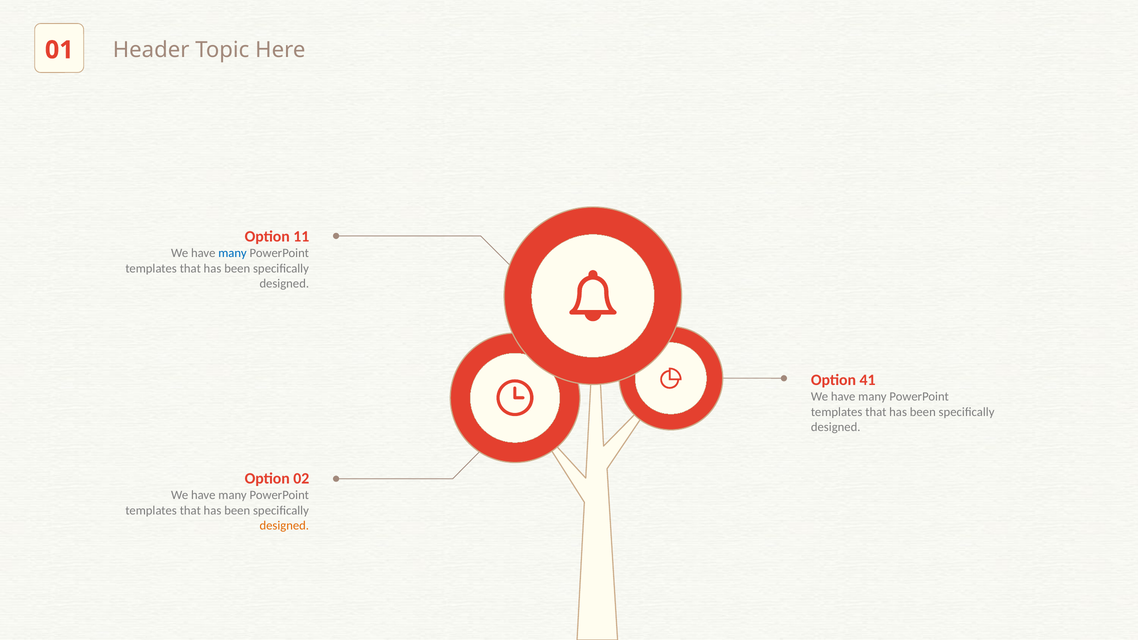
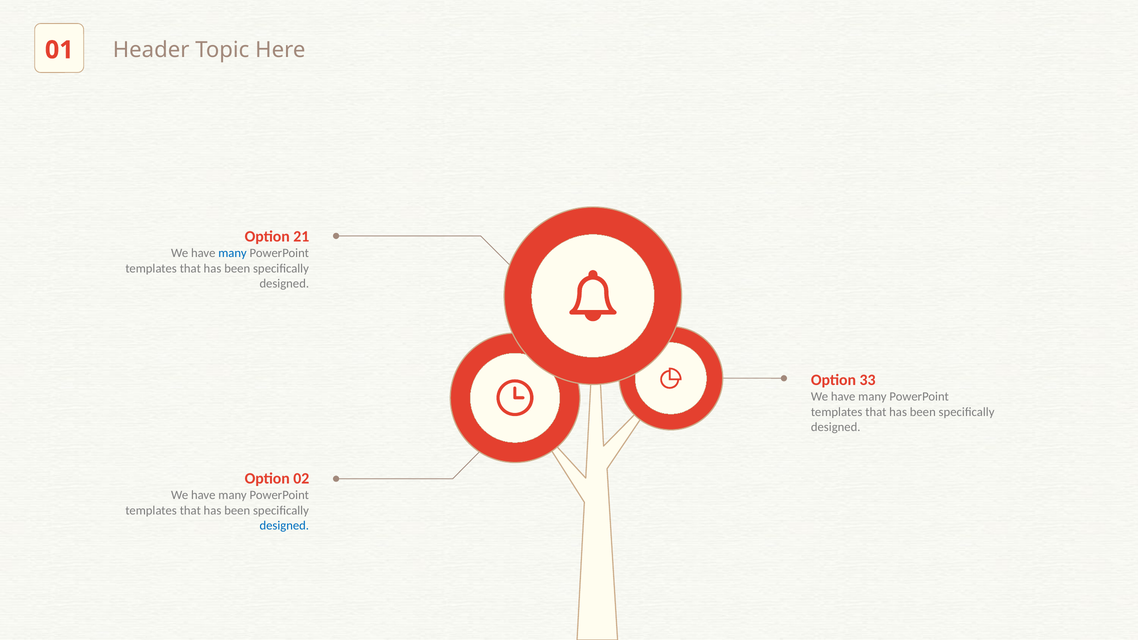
11: 11 -> 21
41: 41 -> 33
designed at (284, 526) colour: orange -> blue
